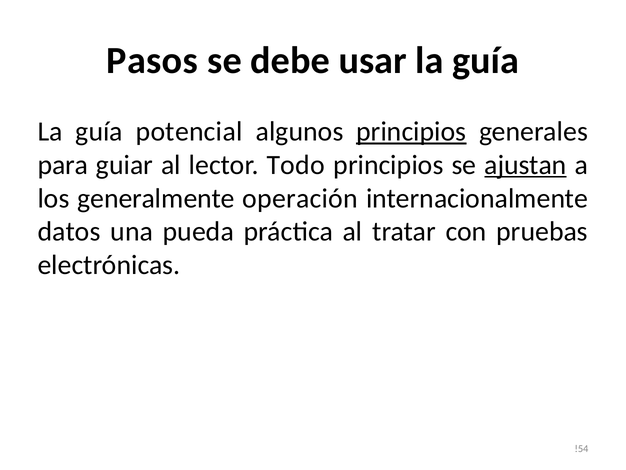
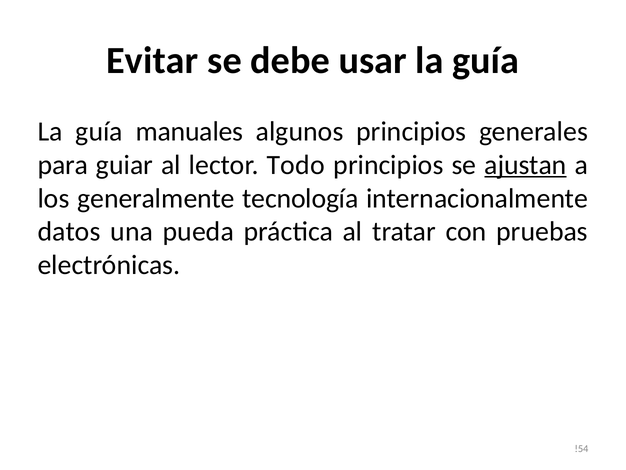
Pasos: Pasos -> Evitar
potencial: potencial -> manuales
principios at (411, 131) underline: present -> none
operación: operación -> tecnología
